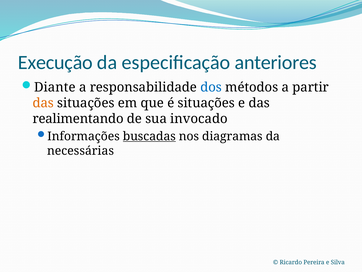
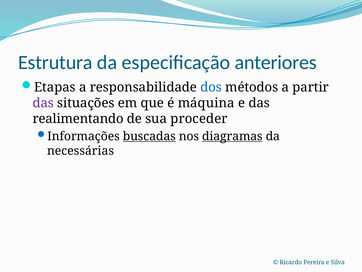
Execução: Execução -> Estrutura
Diante: Diante -> Etapas
das at (43, 103) colour: orange -> purple
é situações: situações -> máquina
invocado: invocado -> proceder
diagramas underline: none -> present
